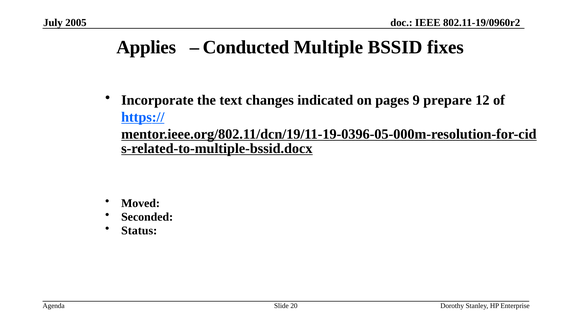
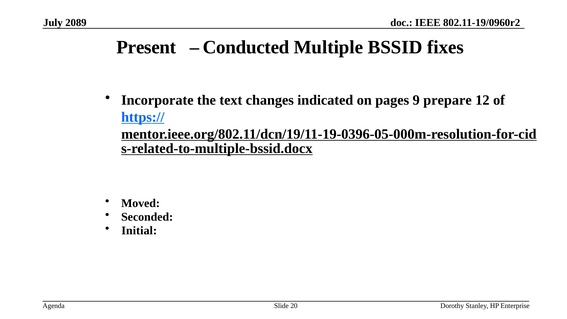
2005: 2005 -> 2089
Applies: Applies -> Present
Status: Status -> Initial
